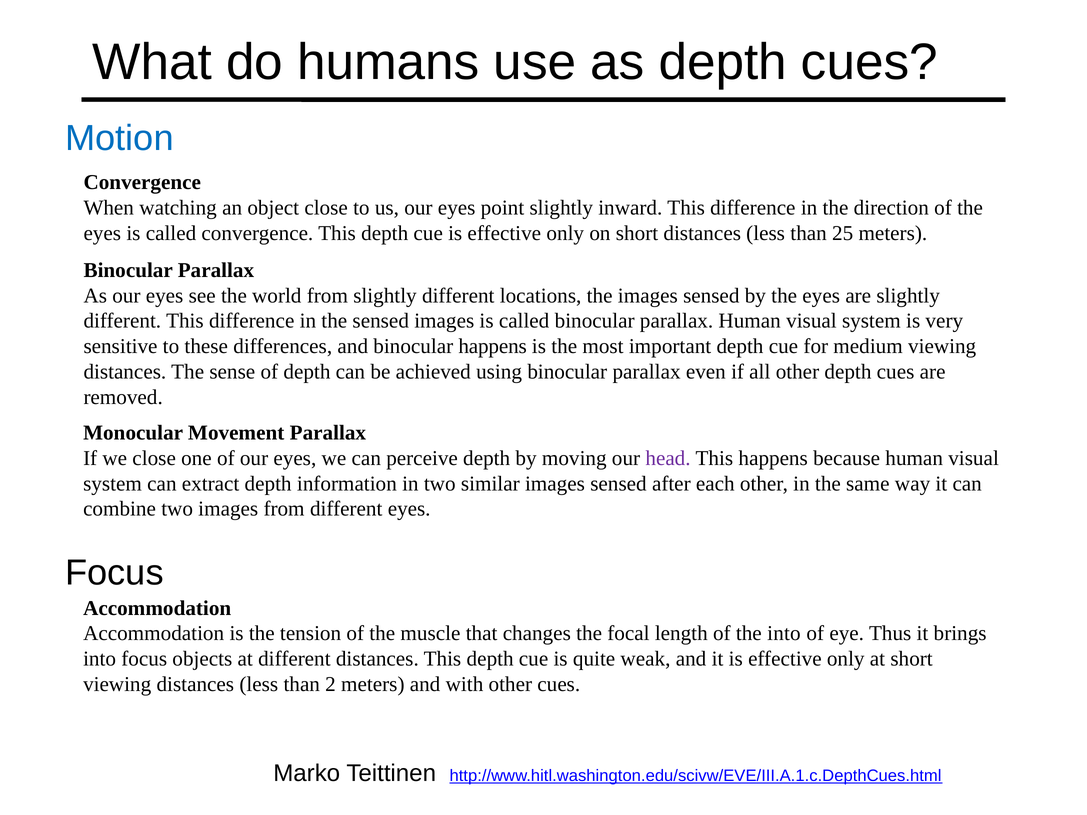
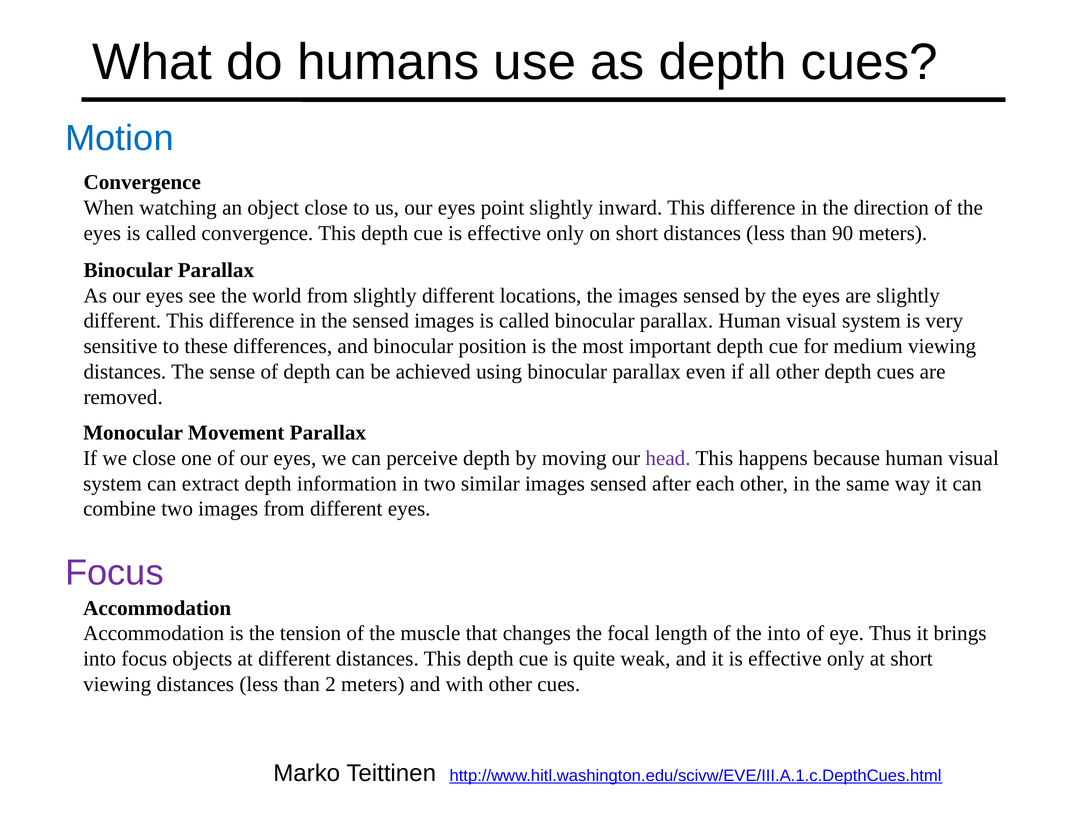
25: 25 -> 90
binocular happens: happens -> position
Focus at (114, 573) colour: black -> purple
